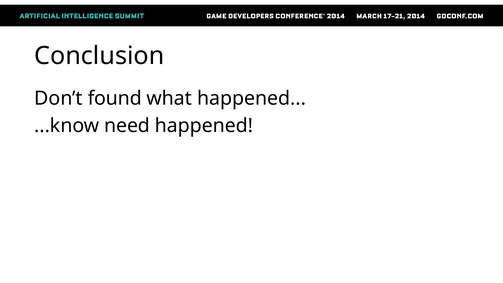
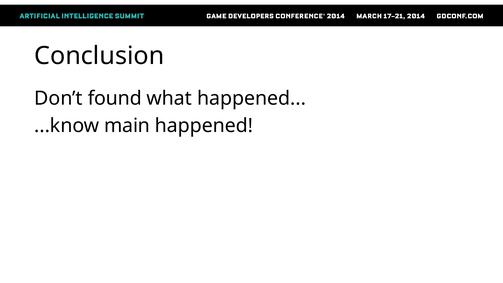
need: need -> main
